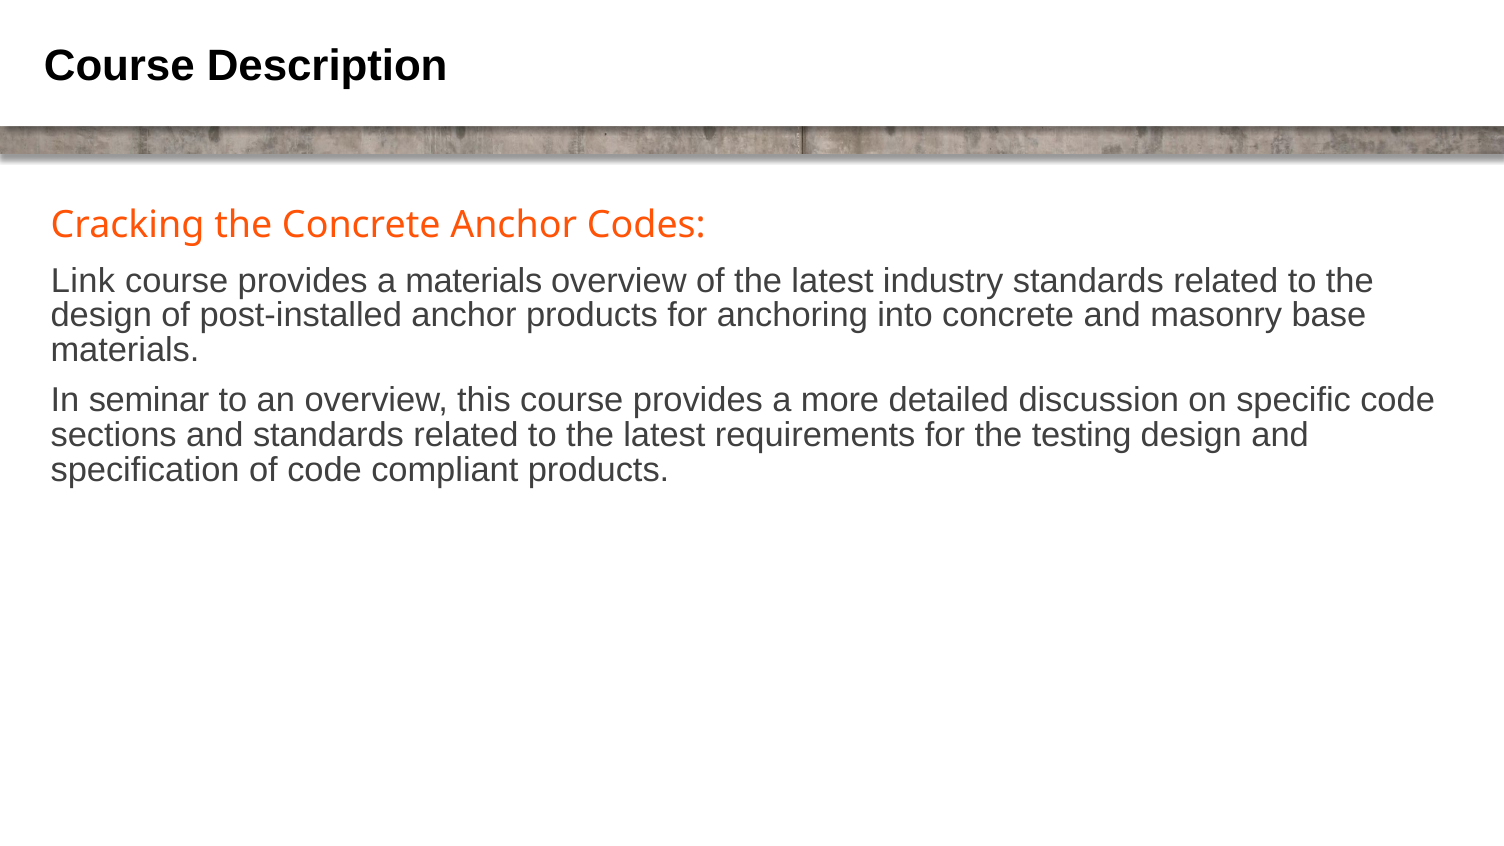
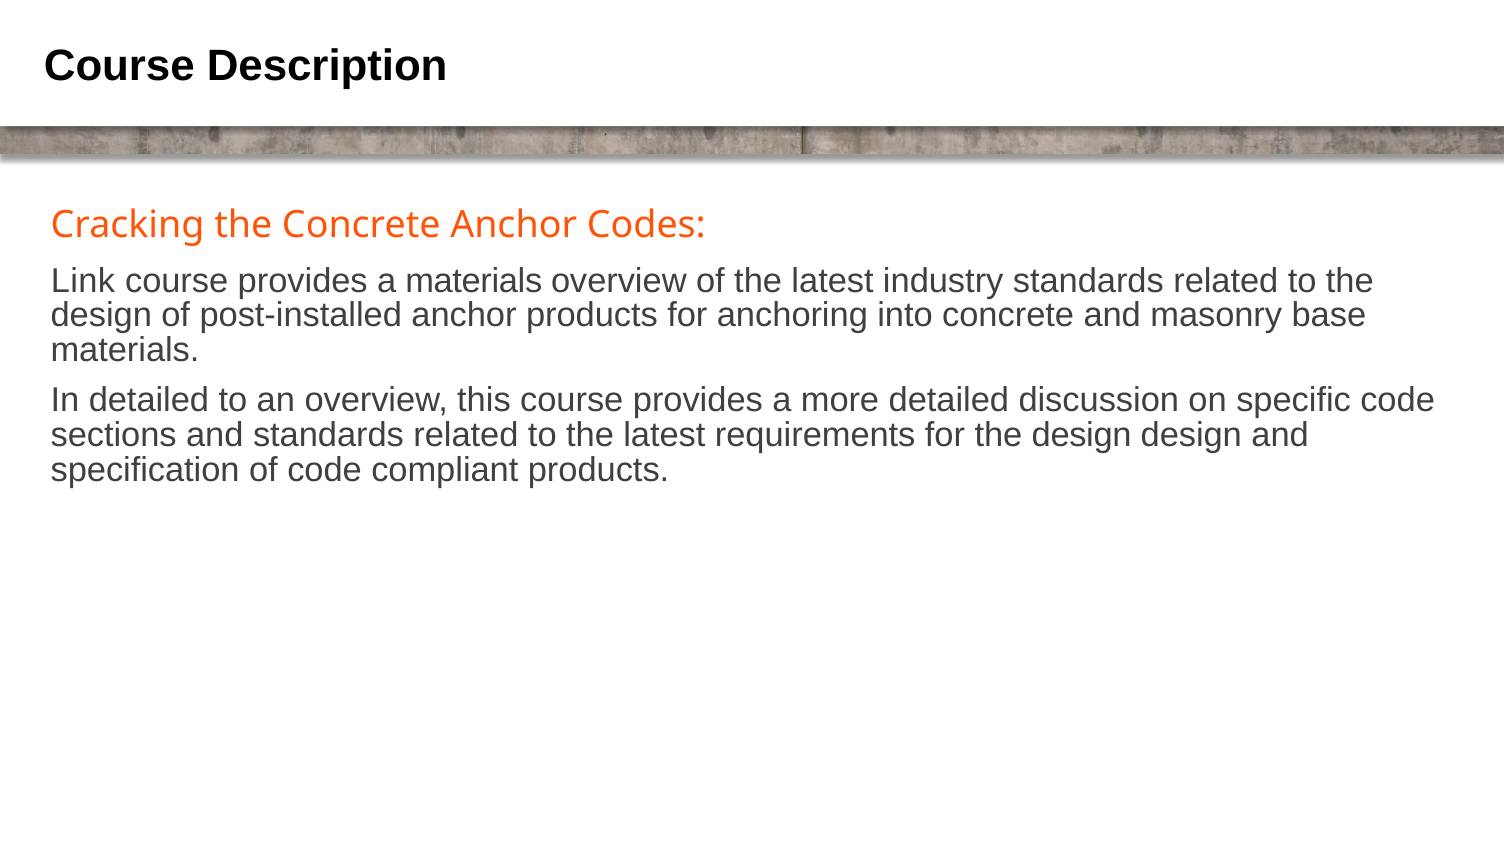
In seminar: seminar -> detailed
for the testing: testing -> design
